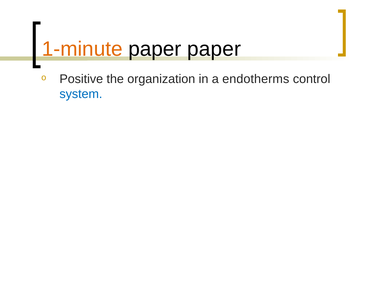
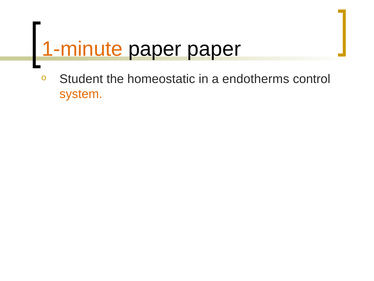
Positive: Positive -> Student
organization: organization -> homeostatic
system colour: blue -> orange
